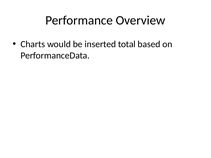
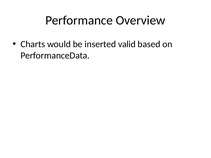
total: total -> valid
